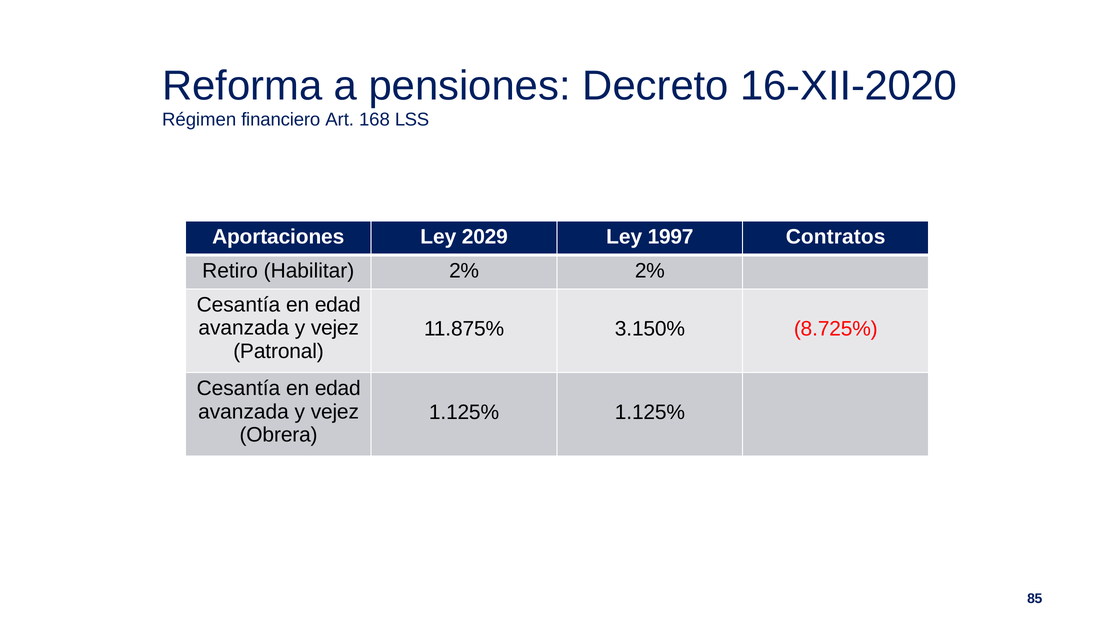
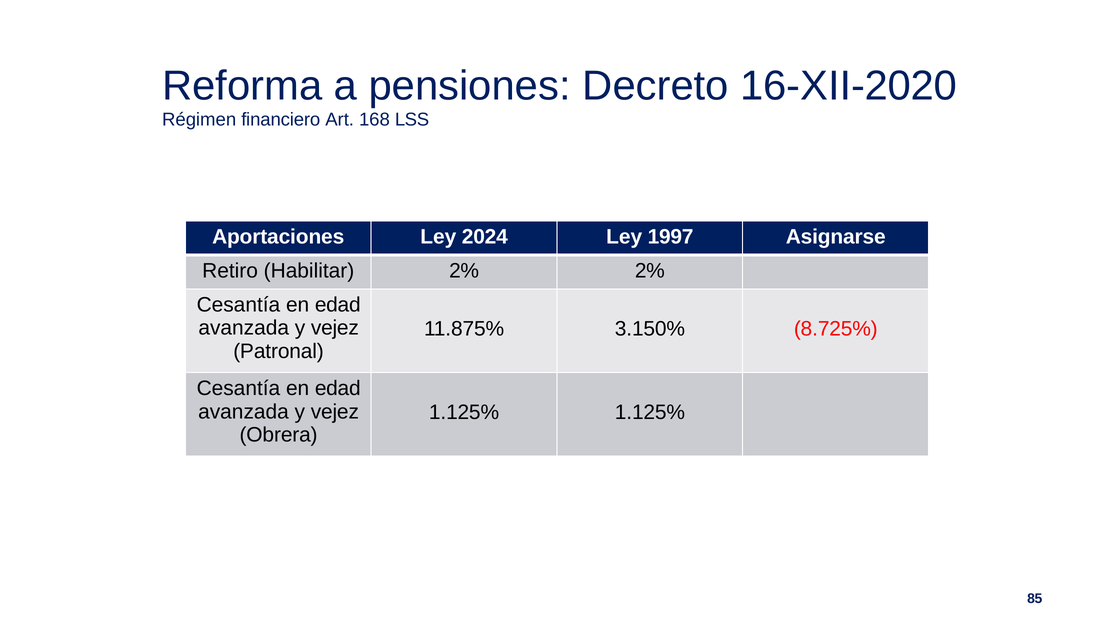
2029: 2029 -> 2024
Contratos: Contratos -> Asignarse
